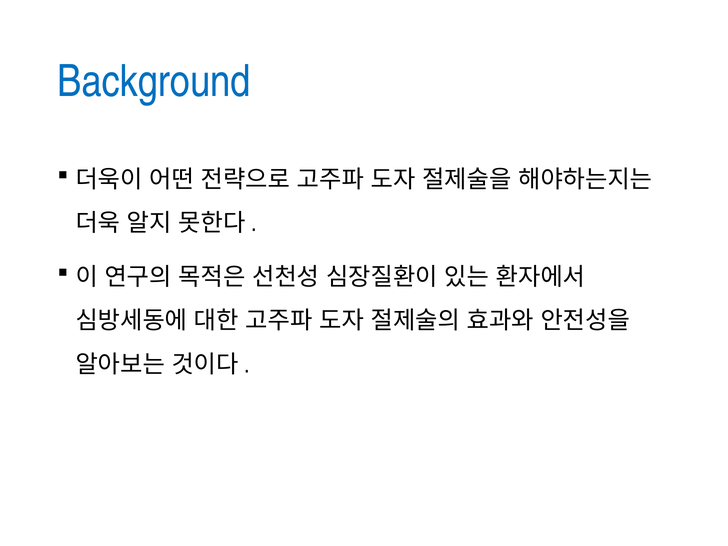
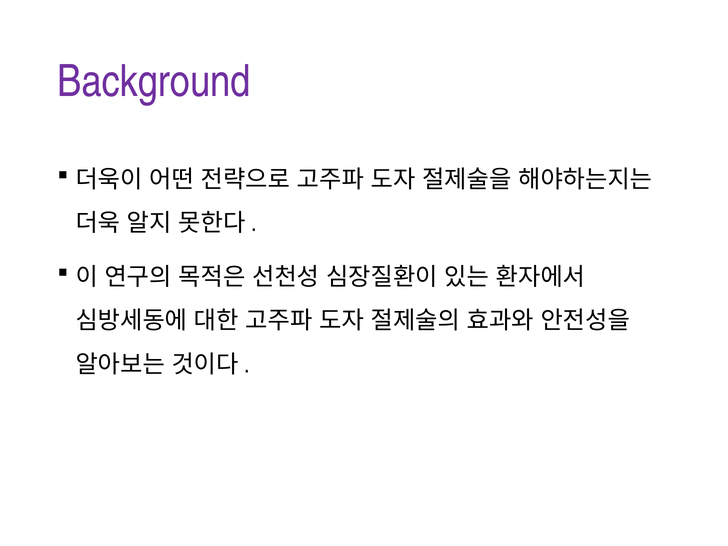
Background colour: blue -> purple
